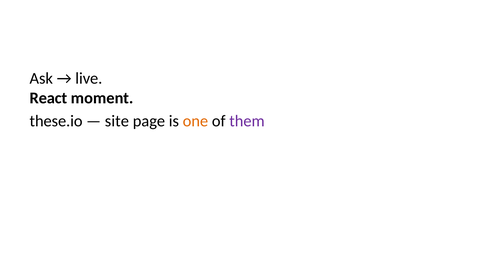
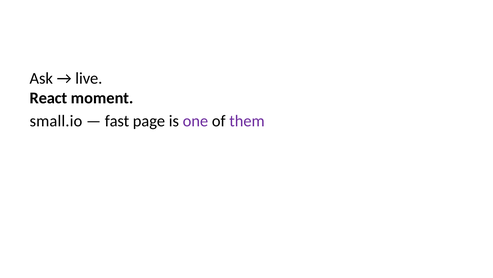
these.io: these.io -> small.io
site: site -> fast
one colour: orange -> purple
